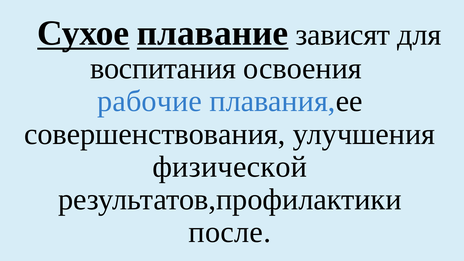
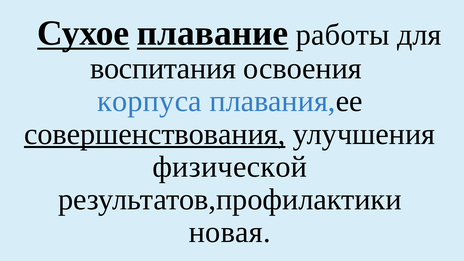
зависят: зависят -> работы
рабочие: рабочие -> корпуса
совершенствования underline: none -> present
после: после -> новая
